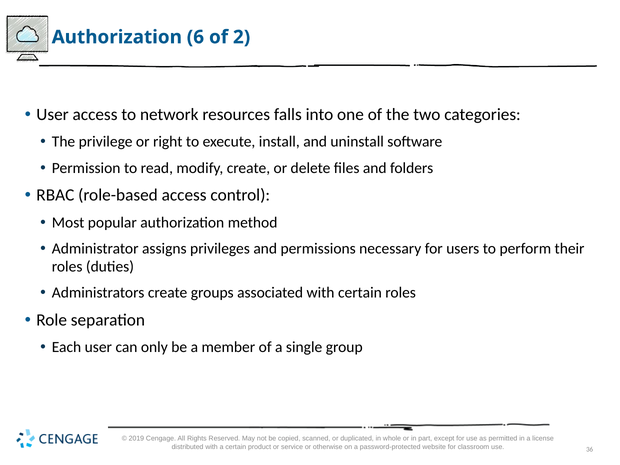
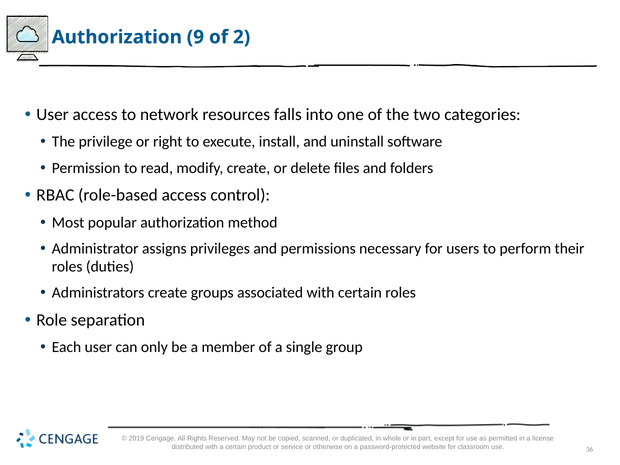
6: 6 -> 9
